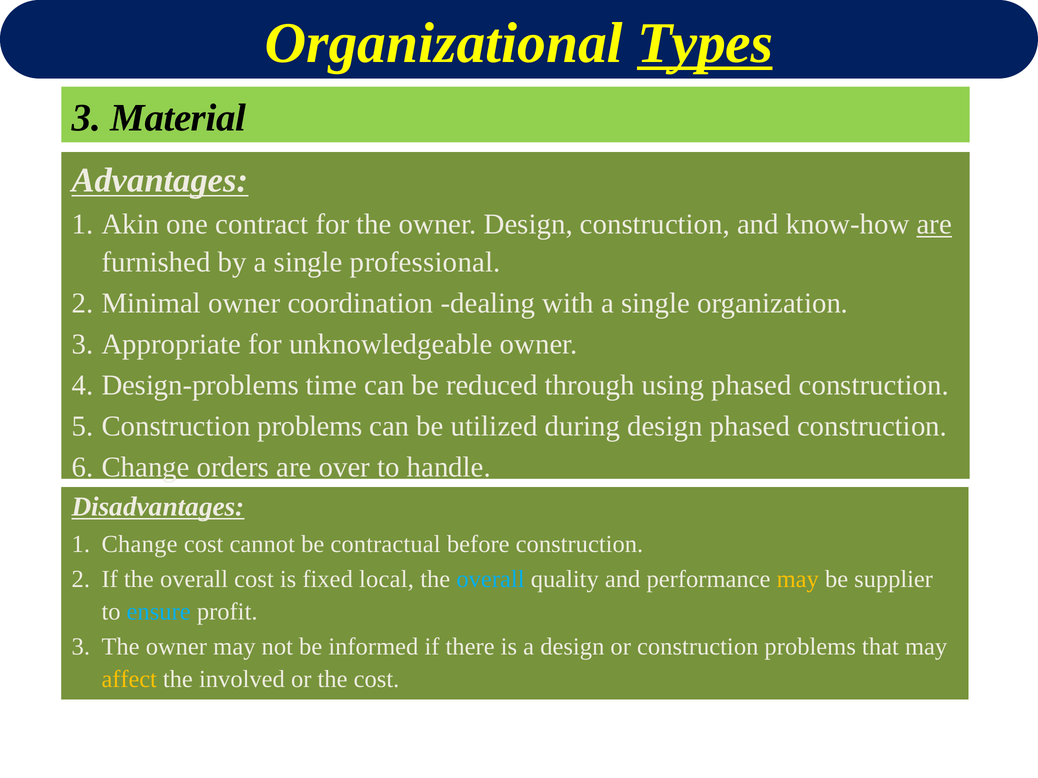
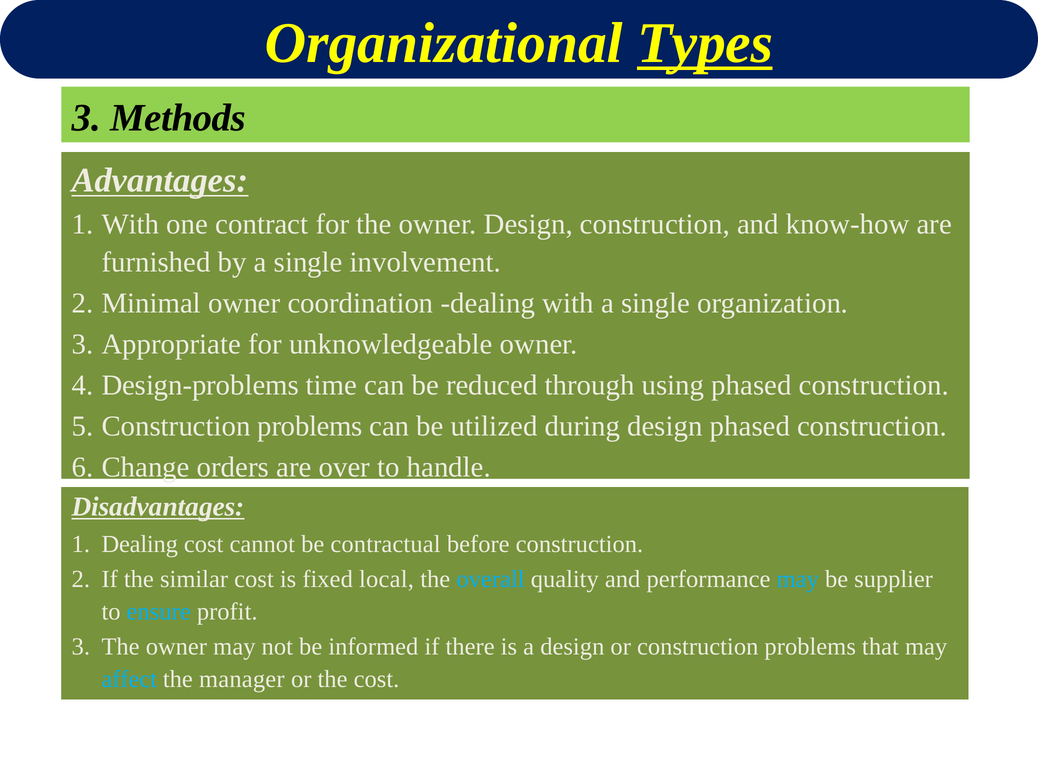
Material: Material -> Methods
Akin at (130, 225): Akin -> With
are at (934, 225) underline: present -> none
professional: professional -> involvement
Change at (140, 544): Change -> Dealing
If the overall: overall -> similar
may at (798, 580) colour: yellow -> light blue
affect colour: yellow -> light blue
involved: involved -> manager
